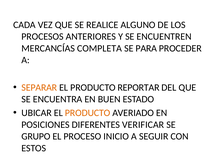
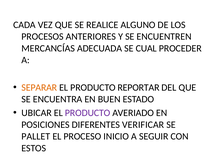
COMPLETA: COMPLETA -> ADECUADA
PARA: PARA -> CUAL
PRODUCTO at (88, 113) colour: orange -> purple
GRUPO: GRUPO -> PALLET
